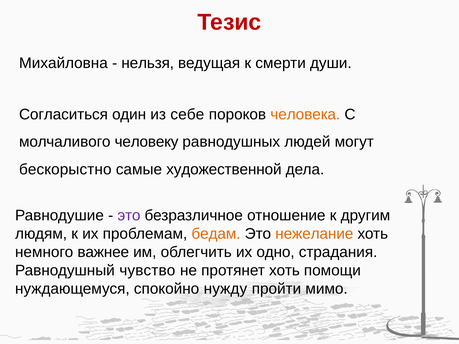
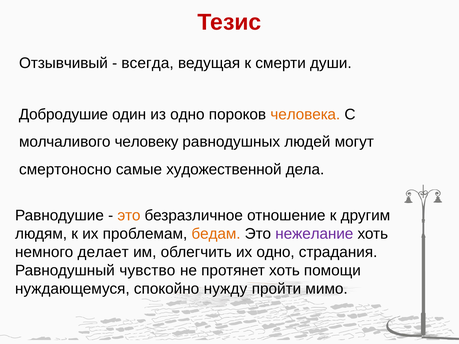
Михайловна: Михайловна -> Отзывчивый
нельзя: нельзя -> всегда
Согласиться: Согласиться -> Добродушие
из себе: себе -> одно
бескорыстно: бескорыстно -> смертоносно
это at (129, 216) colour: purple -> orange
нежелание colour: orange -> purple
важнее: важнее -> делает
